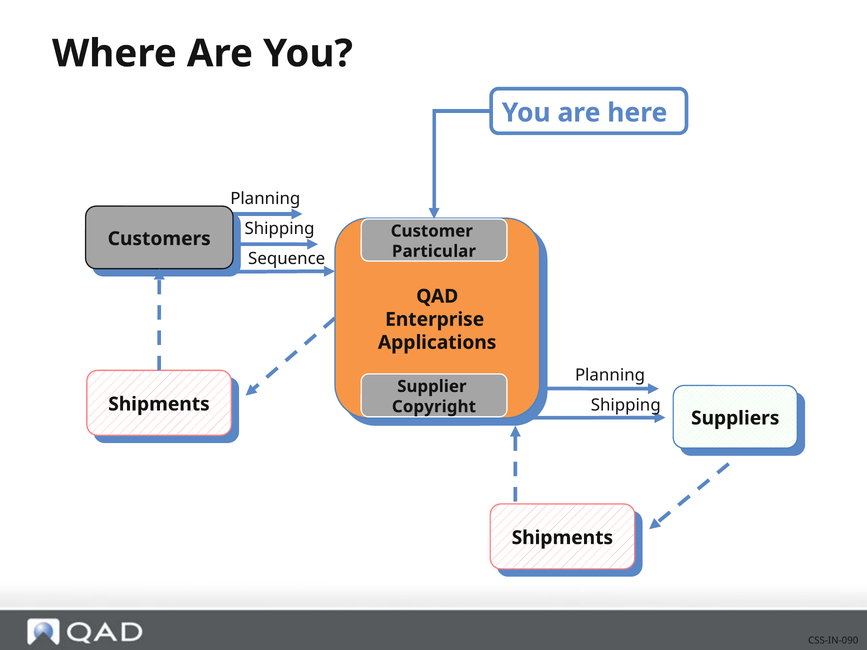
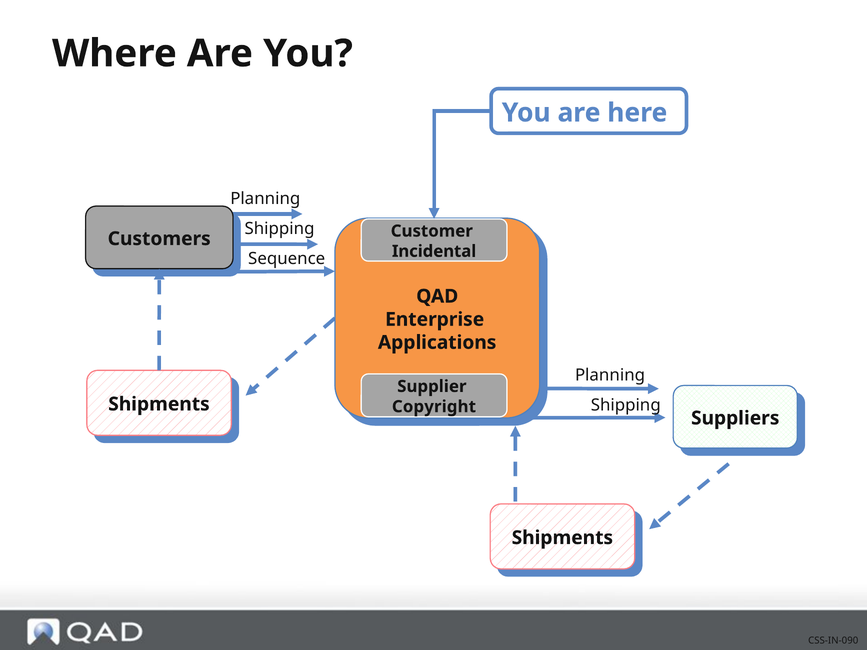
Particular: Particular -> Incidental
